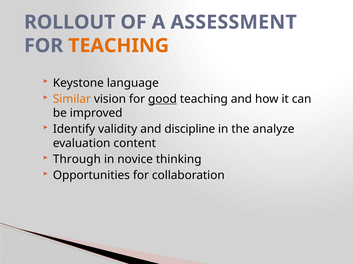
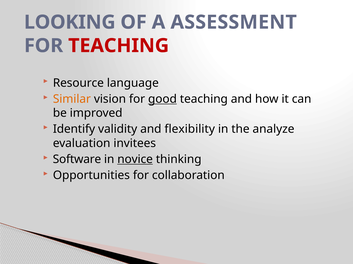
ROLLOUT: ROLLOUT -> LOOKING
TEACHING at (119, 46) colour: orange -> red
Keystone: Keystone -> Resource
discipline: discipline -> flexibility
content: content -> invitees
Through: Through -> Software
novice underline: none -> present
